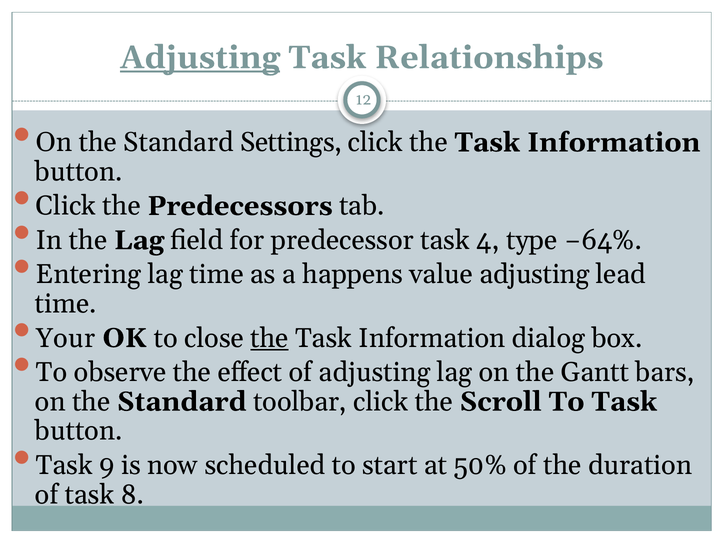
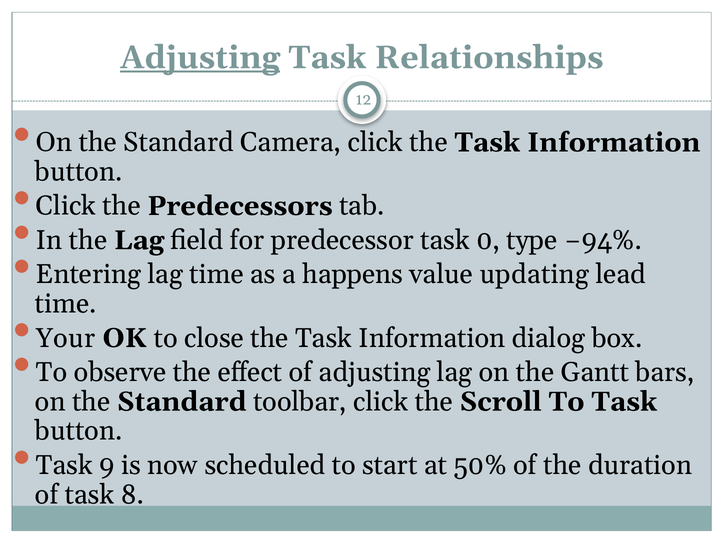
Settings: Settings -> Camera
4: 4 -> 0
−64%: −64% -> −94%
value adjusting: adjusting -> updating
the at (269, 338) underline: present -> none
